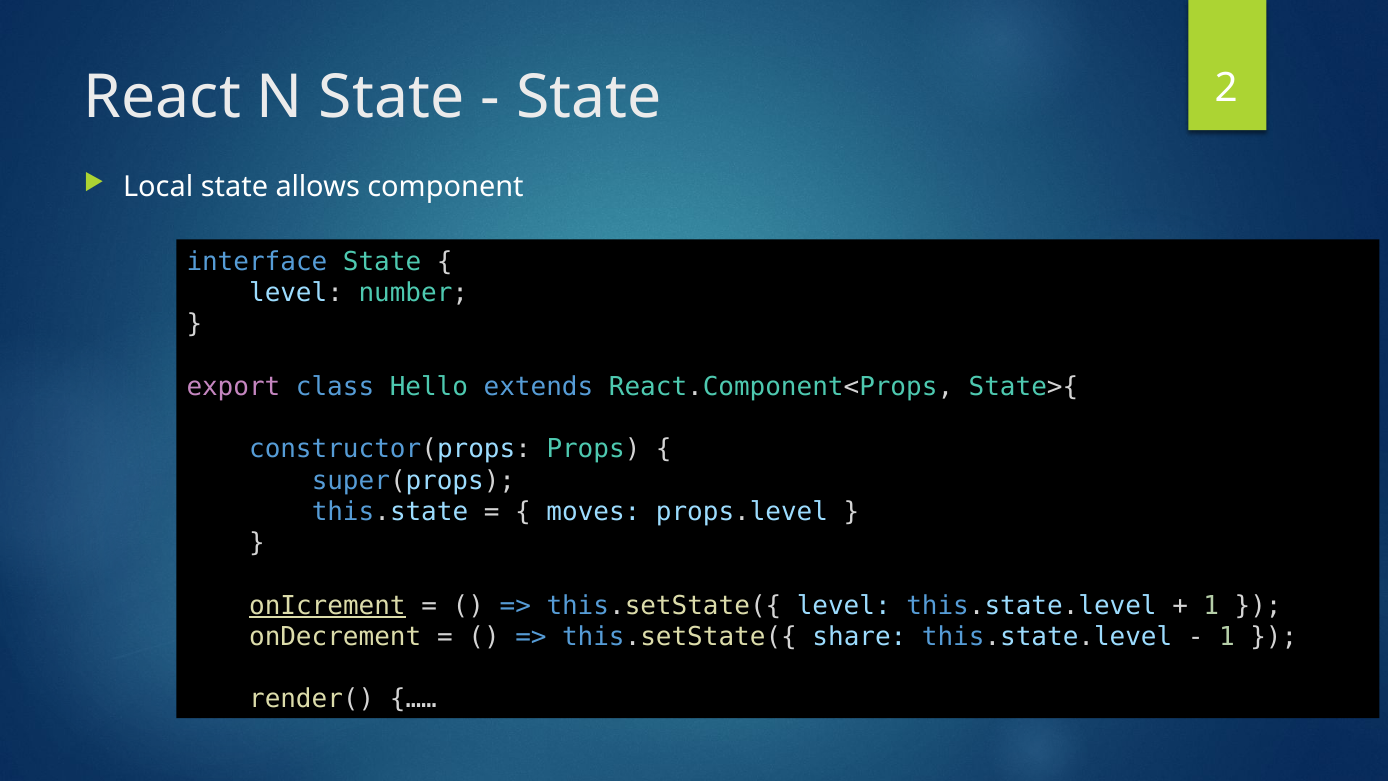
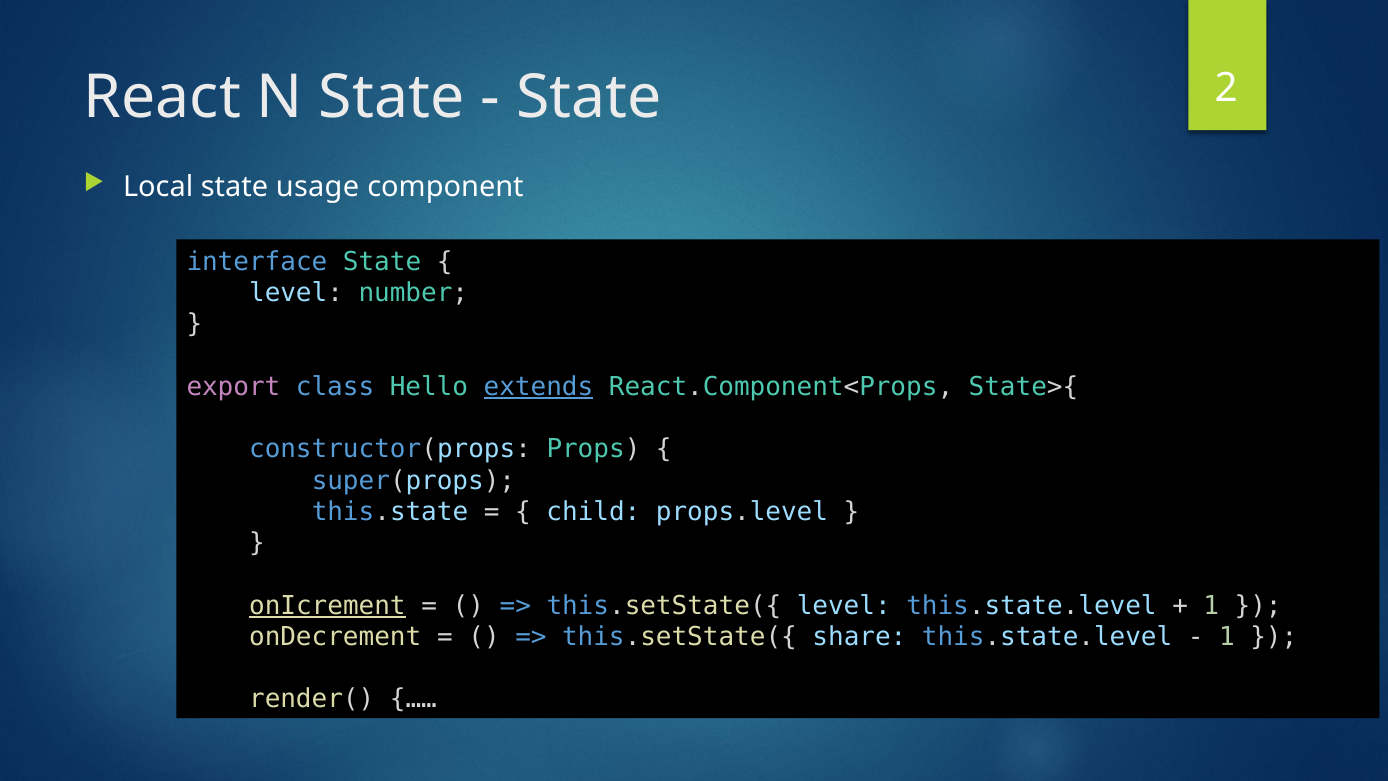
allows: allows -> usage
extends underline: none -> present
moves: moves -> child
